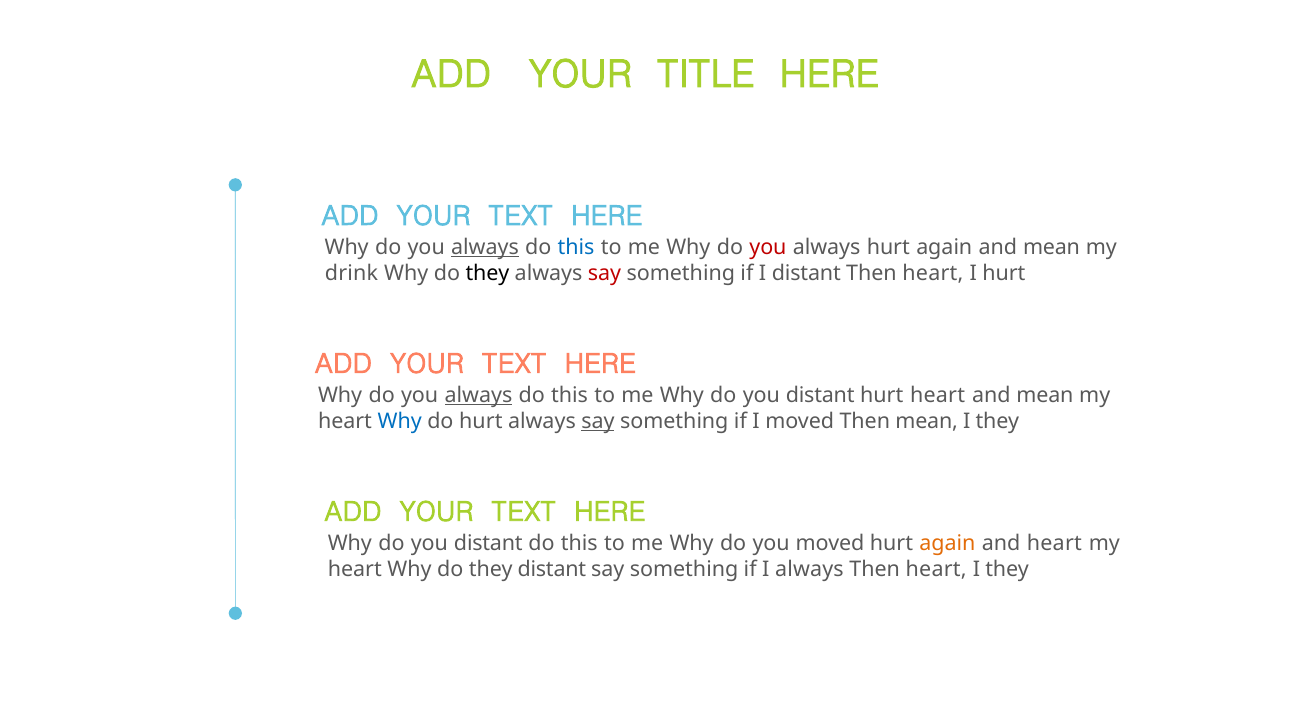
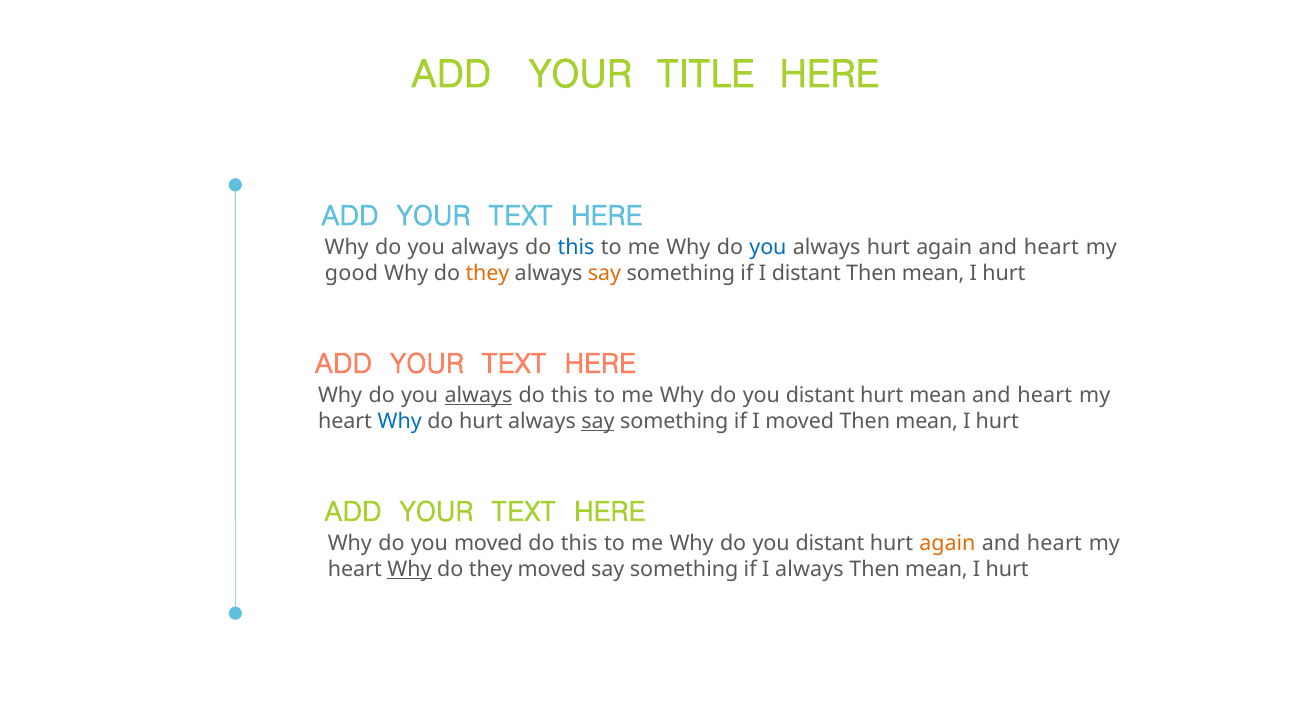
always at (485, 247) underline: present -> none
you at (768, 247) colour: red -> blue
mean at (1052, 247): mean -> heart
drink: drink -> good
they at (487, 273) colour: black -> orange
say at (604, 273) colour: red -> orange
heart at (933, 273): heart -> mean
hurt heart: heart -> mean
mean at (1045, 395): mean -> heart
they at (997, 421): they -> hurt
distant at (488, 543): distant -> moved
moved at (830, 543): moved -> distant
Why at (409, 569) underline: none -> present
they distant: distant -> moved
heart at (936, 569): heart -> mean
they at (1007, 569): they -> hurt
